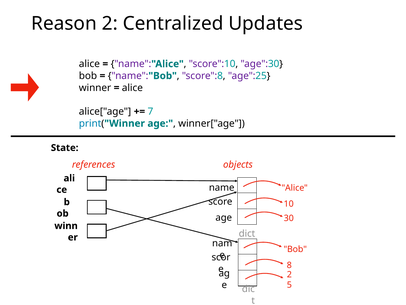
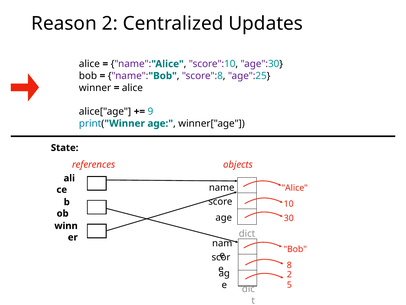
7: 7 -> 9
